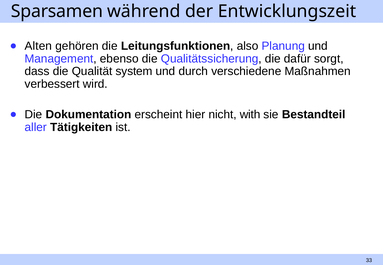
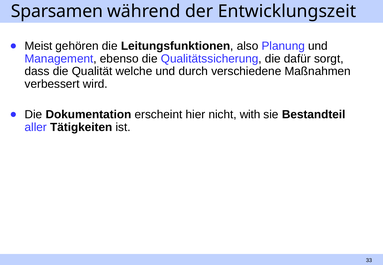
Alten: Alten -> Meist
system: system -> welche
